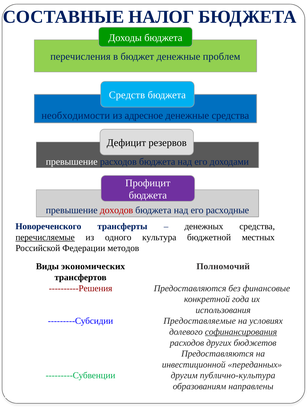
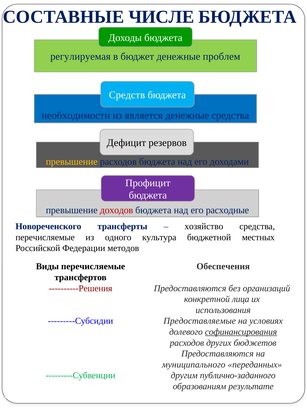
НАЛОГ: НАЛОГ -> ЧИСЛЕ
перечисления: перечисления -> регулируемая
адресное: адресное -> является
превышение at (72, 162) colour: white -> yellow
денежных: денежных -> хозяйство
перечисляемые at (45, 238) underline: present -> none
Виды экономических: экономических -> перечисляемые
Полномочий: Полномочий -> Обеспечения
финансовые: финансовые -> организаций
года: года -> лица
инвестиционной: инвестиционной -> муниципального
публично-культура: публично-культура -> публично-заданного
направлены: направлены -> результате
